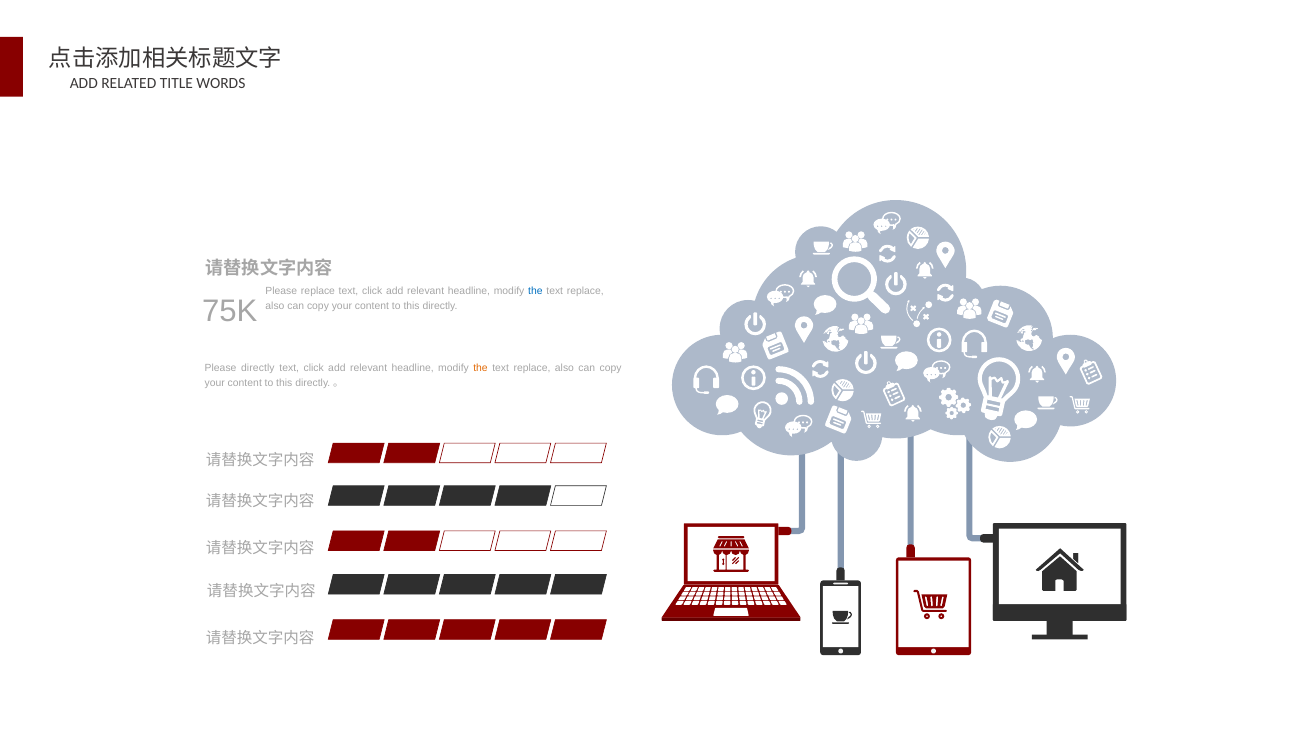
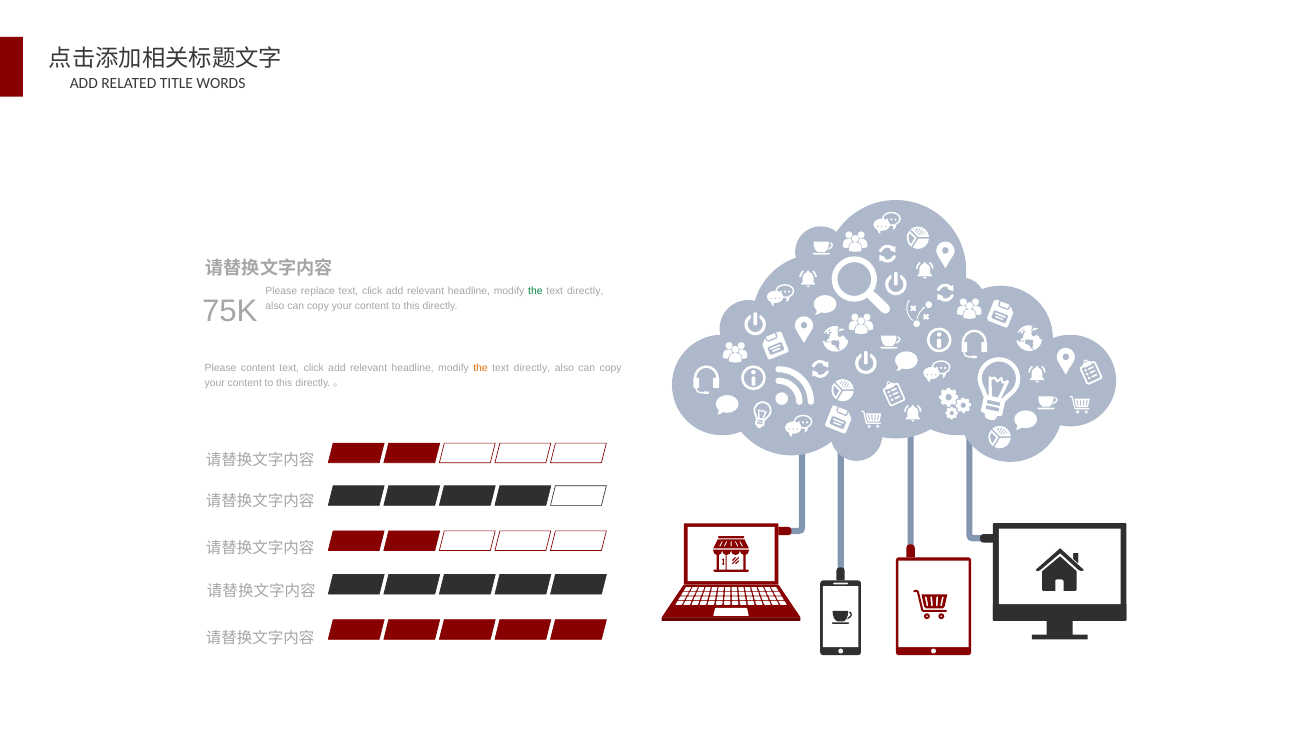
the at (535, 291) colour: blue -> green
replace at (585, 291): replace -> directly
Please directly: directly -> content
replace at (532, 368): replace -> directly
